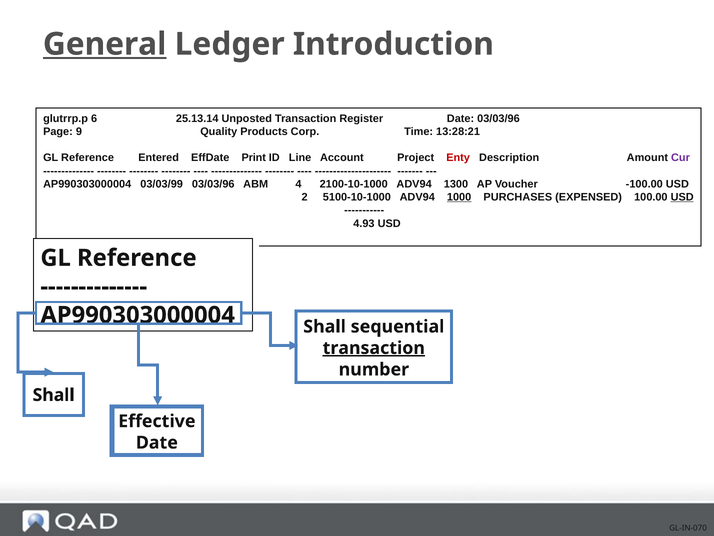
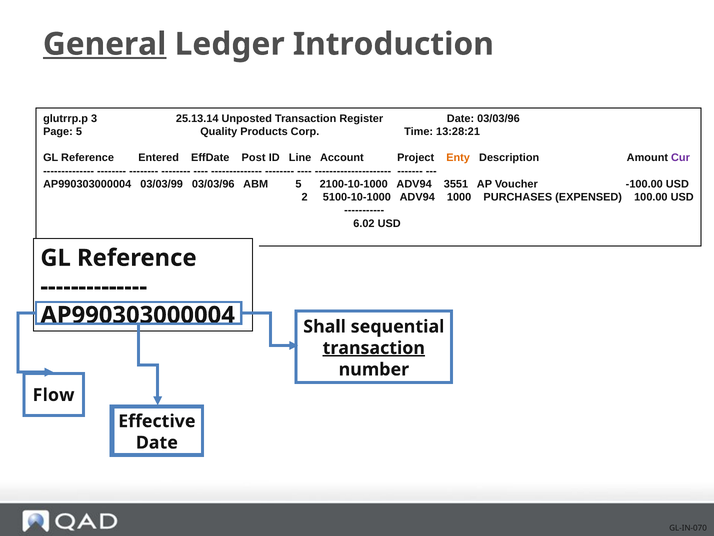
6: 6 -> 3
9 at (79, 132): 9 -> 5
Print: Print -> Post
Enty at (458, 158) colour: red -> orange
ABM 4: 4 -> 5
1300: 1300 -> 3551
1000 at (459, 197) underline: present -> none
USD at (682, 197) underline: present -> none
4.93: 4.93 -> 6.02
Shall at (54, 395): Shall -> Flow
